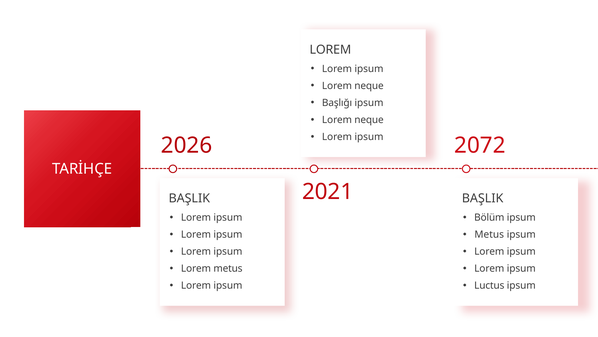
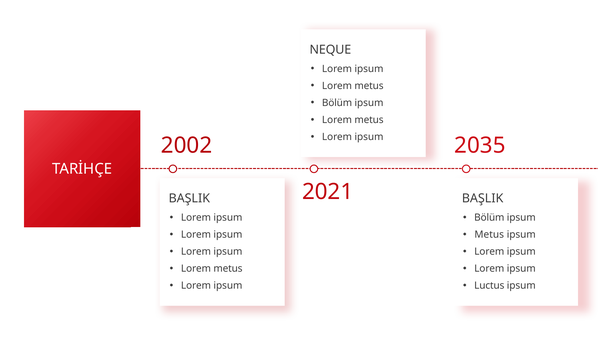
LOREM at (330, 49): LOREM -> NEQUE
neque at (369, 86): neque -> metus
Başlığı at (337, 103): Başlığı -> Bölüm
neque at (369, 120): neque -> metus
2026: 2026 -> 2002
2072: 2072 -> 2035
